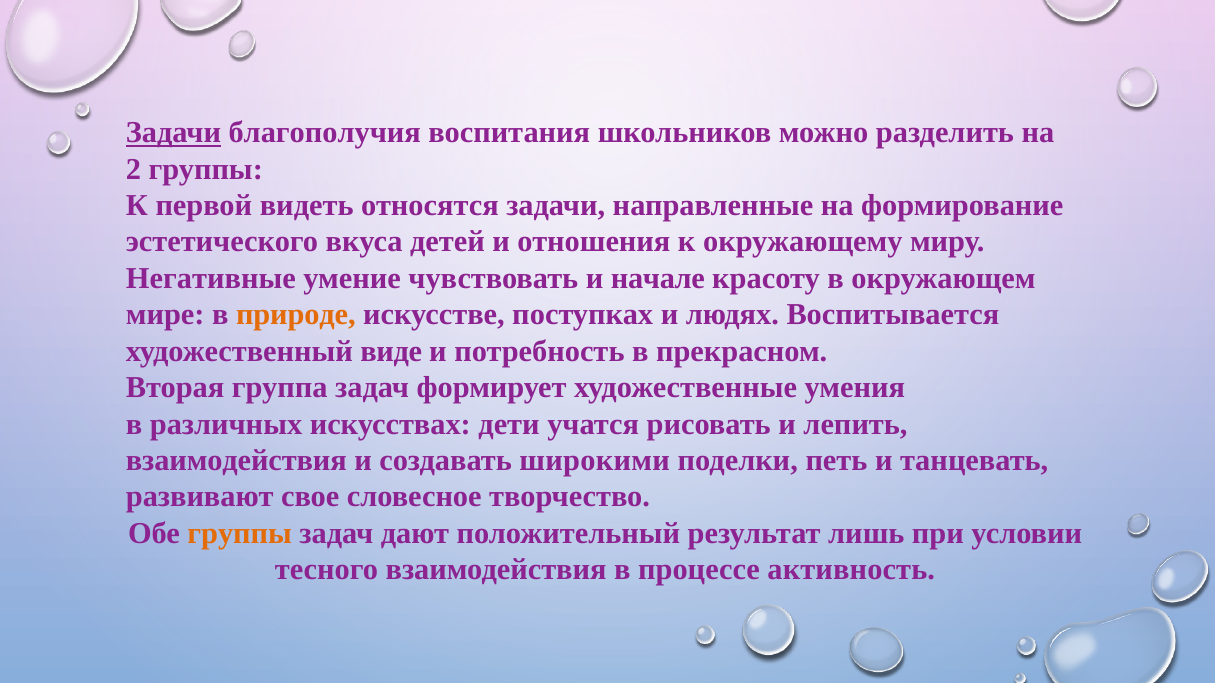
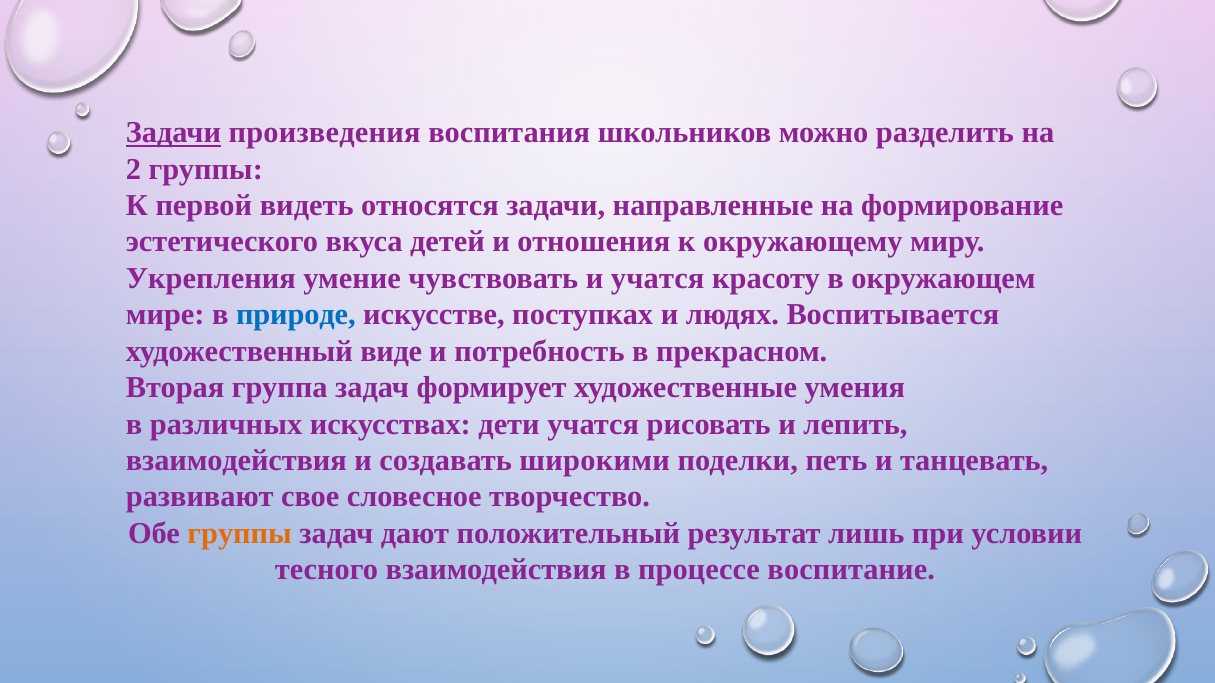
благополучия: благополучия -> произведения
Негативные: Негативные -> Укрепления
и начале: начале -> учатся
природе colour: orange -> blue
активность: активность -> воспитание
